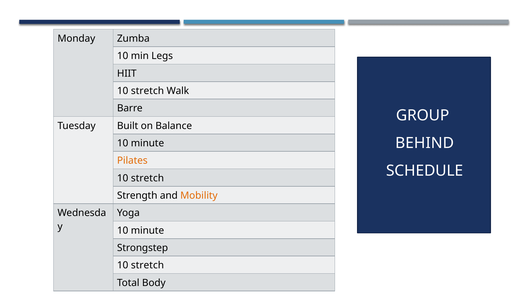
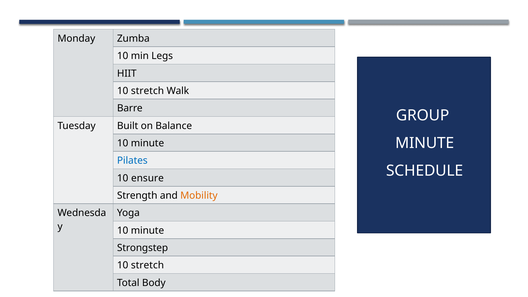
BEHIND at (425, 143): BEHIND -> MINUTE
Pilates colour: orange -> blue
stretch at (147, 178): stretch -> ensure
